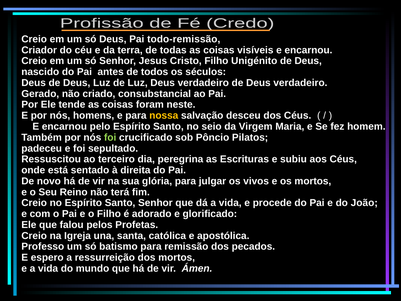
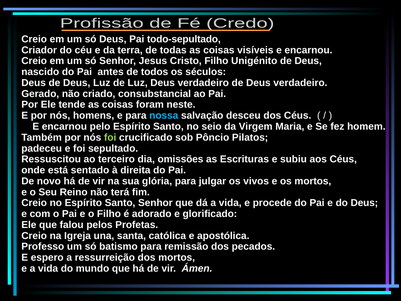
todo-remissão: todo-remissão -> todo-sepultado
nossa colour: yellow -> light blue
peregrina: peregrina -> omissões
do João: João -> Deus
